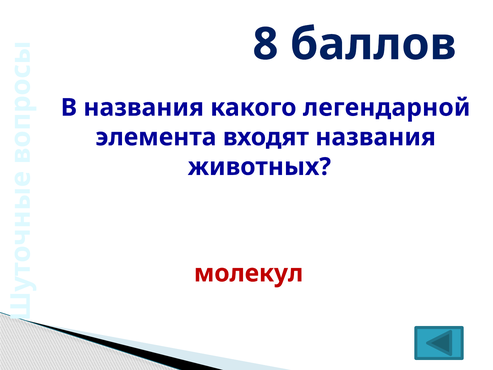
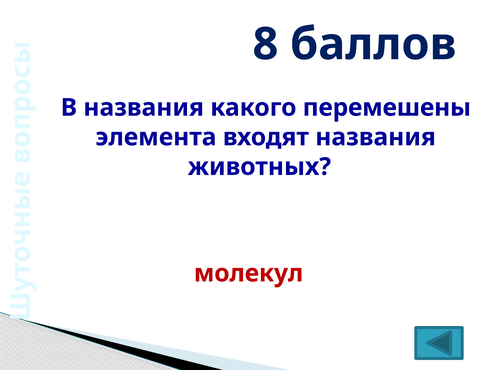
легендарной: легендарной -> перемешены
